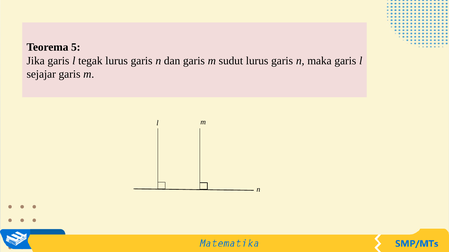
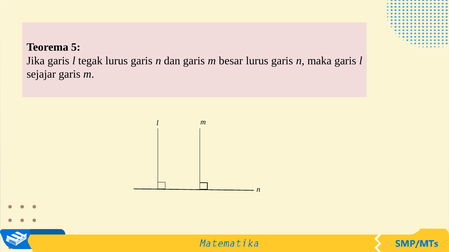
sudut: sudut -> besar
